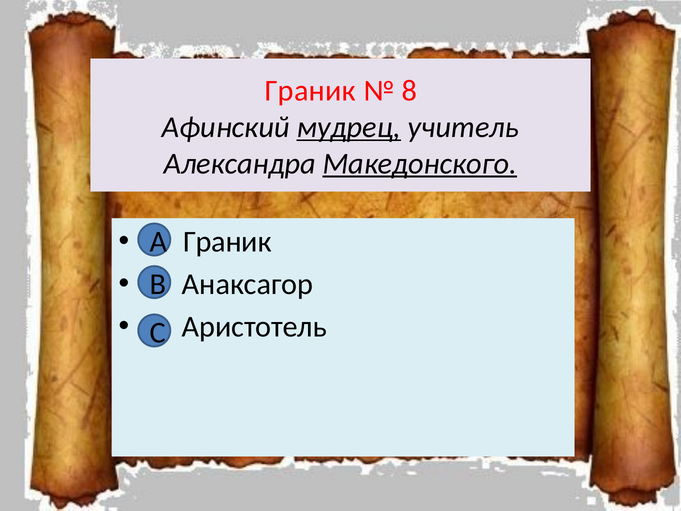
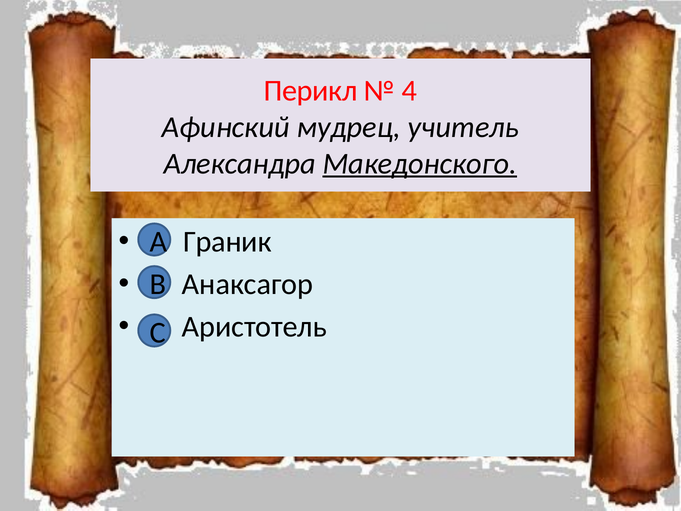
Граник at (310, 91): Граник -> Перикл
8: 8 -> 4
мудрец underline: present -> none
